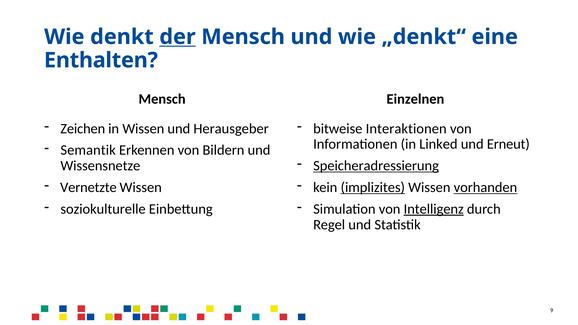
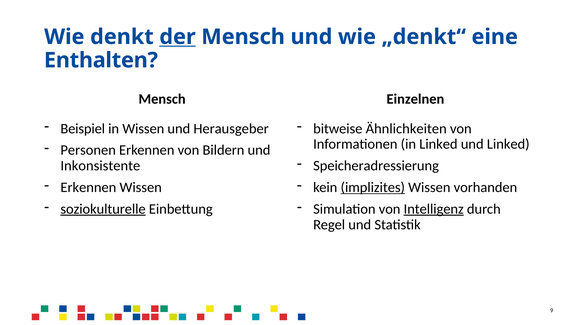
Zeichen: Zeichen -> Beispiel
Interaktionen: Interaktionen -> Ähnlichkeiten
und Erneut: Erneut -> Linked
Semantik: Semantik -> Personen
Speicheradressierung underline: present -> none
Wissensnetze: Wissensnetze -> Inkonsistente
Vernetzte at (88, 188): Vernetzte -> Erkennen
vorhanden underline: present -> none
soziokulturelle underline: none -> present
